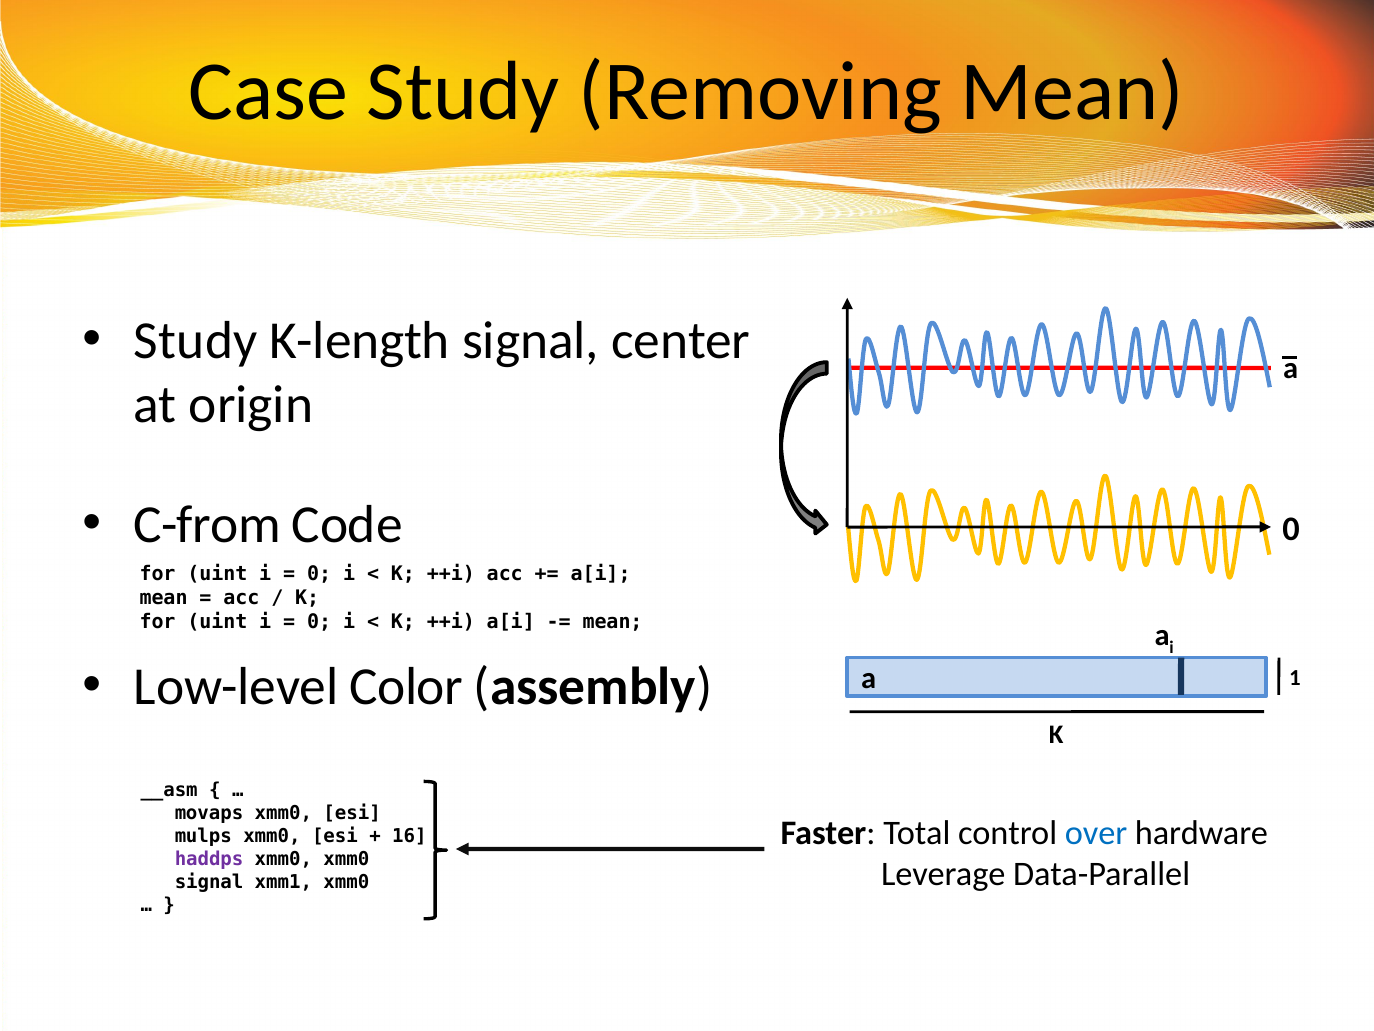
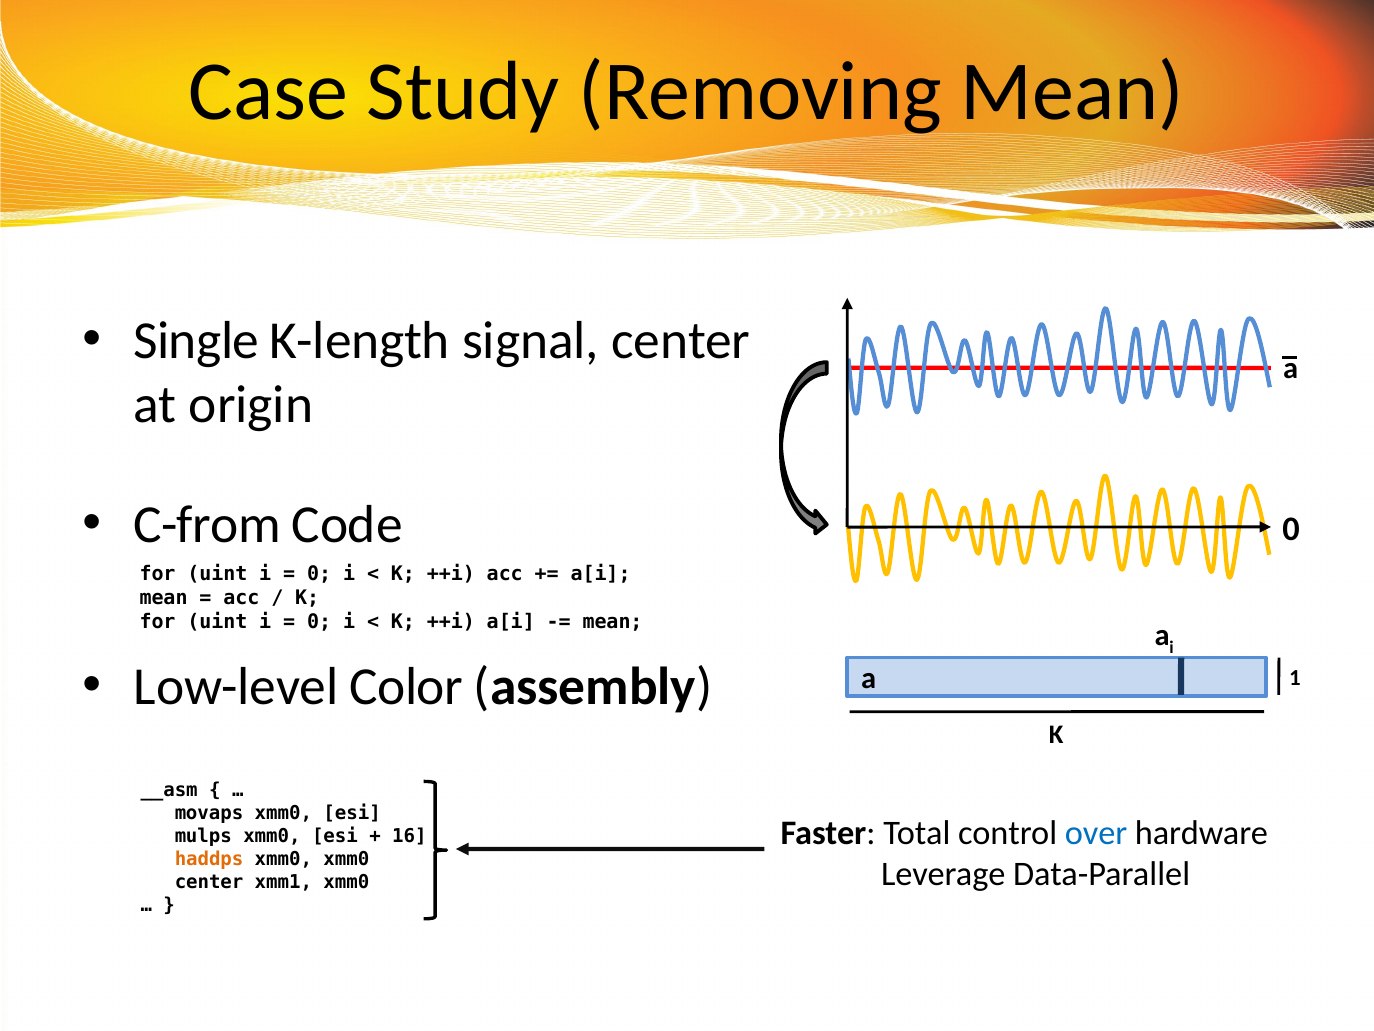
Study at (196, 340): Study -> Single
haddps colour: purple -> orange
signal at (209, 881): signal -> center
